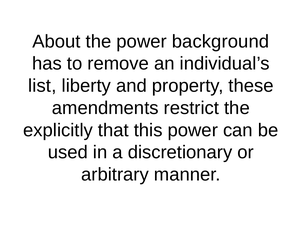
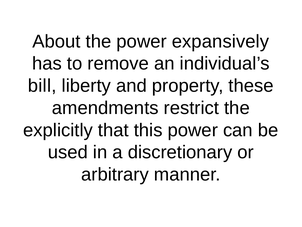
background: background -> expansively
list: list -> bill
